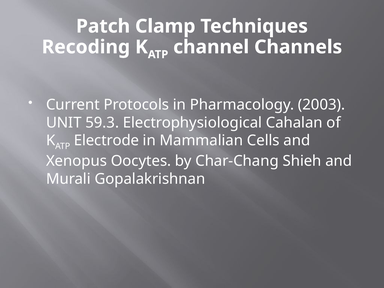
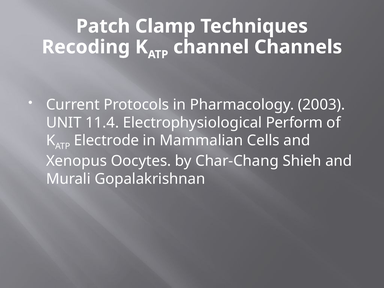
59.3: 59.3 -> 11.4
Cahalan: Cahalan -> Perform
